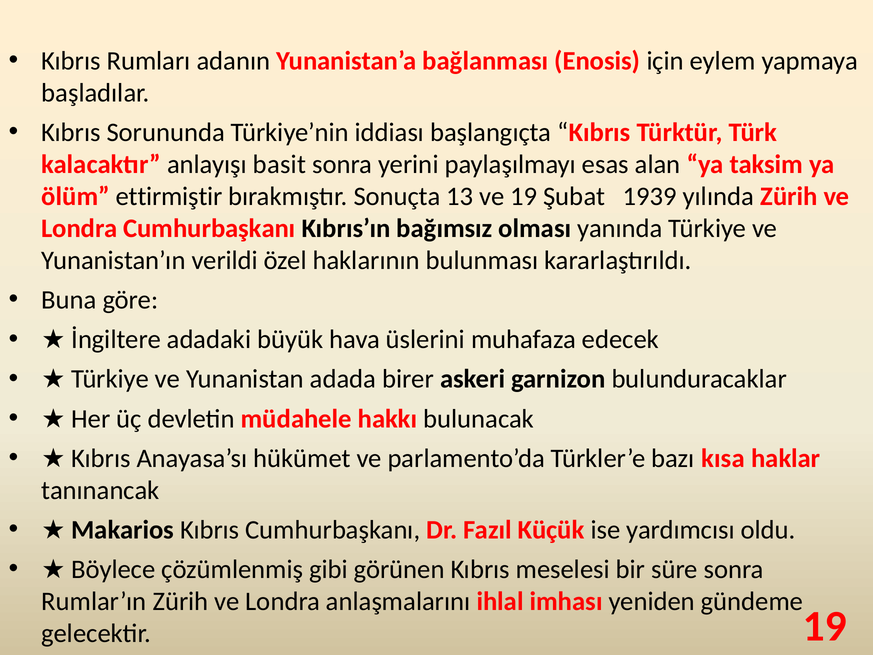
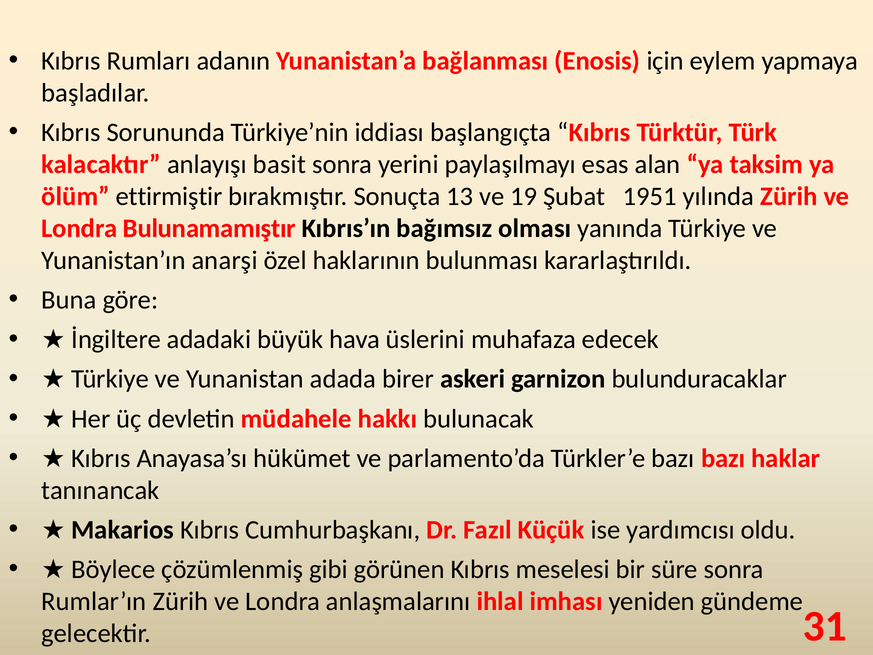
1939: 1939 -> 1951
Londra Cumhurbaşkanı: Cumhurbaşkanı -> Bulunamamıştır
verildi: verildi -> anarşi
bazı kısa: kısa -> bazı
gelecektir 19: 19 -> 31
